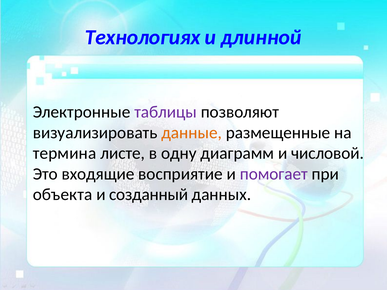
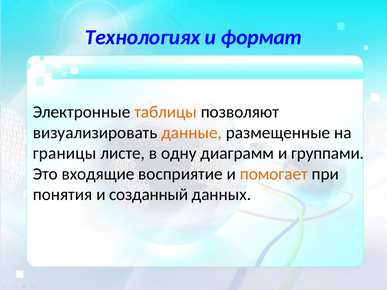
длинной: длинной -> формат
таблицы colour: purple -> orange
термина: термина -> границы
числовой: числовой -> группами
помогает colour: purple -> orange
объекта: объекта -> понятия
